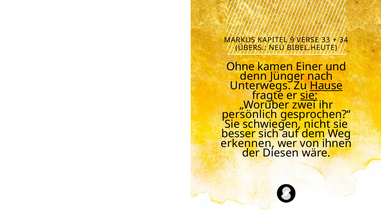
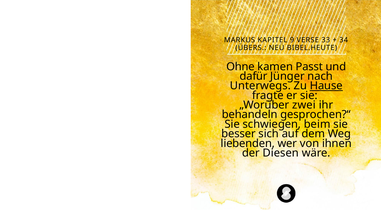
Einer: Einer -> Passt
denn: denn -> dafür
sie at (309, 96) underline: present -> none
persönlich: persönlich -> behandeln
nicht: nicht -> beim
erkennen: erkennen -> liebenden
